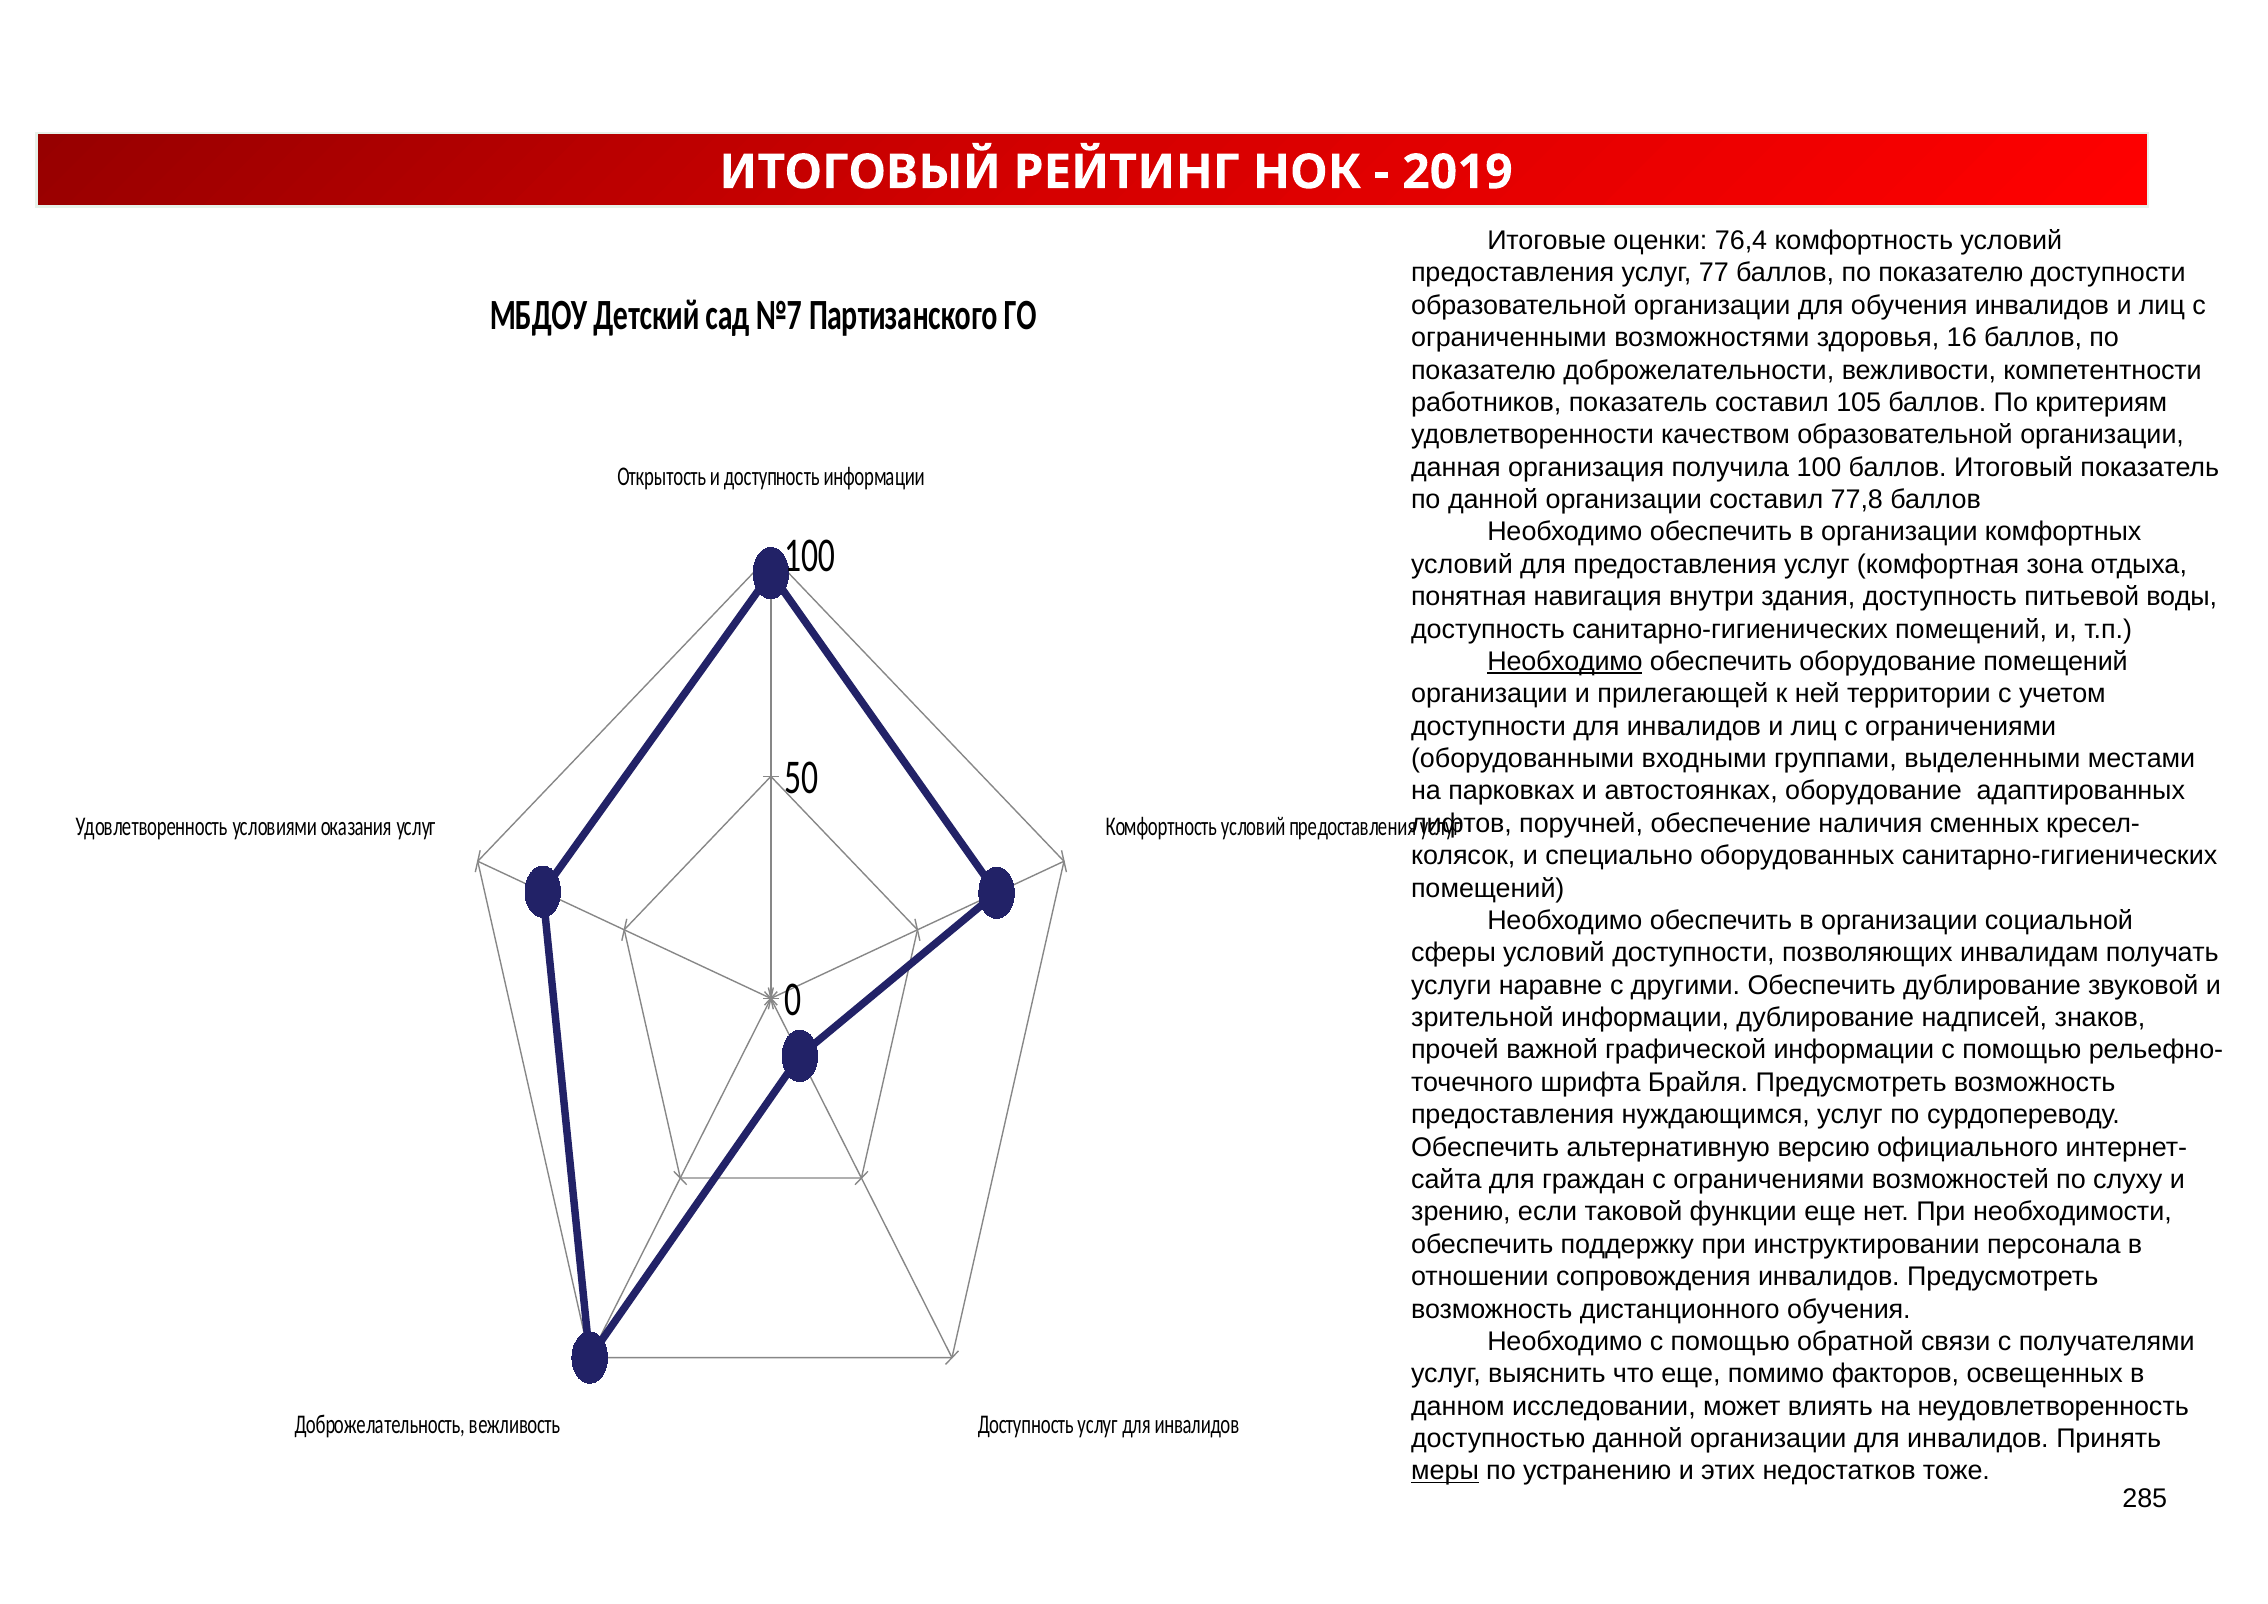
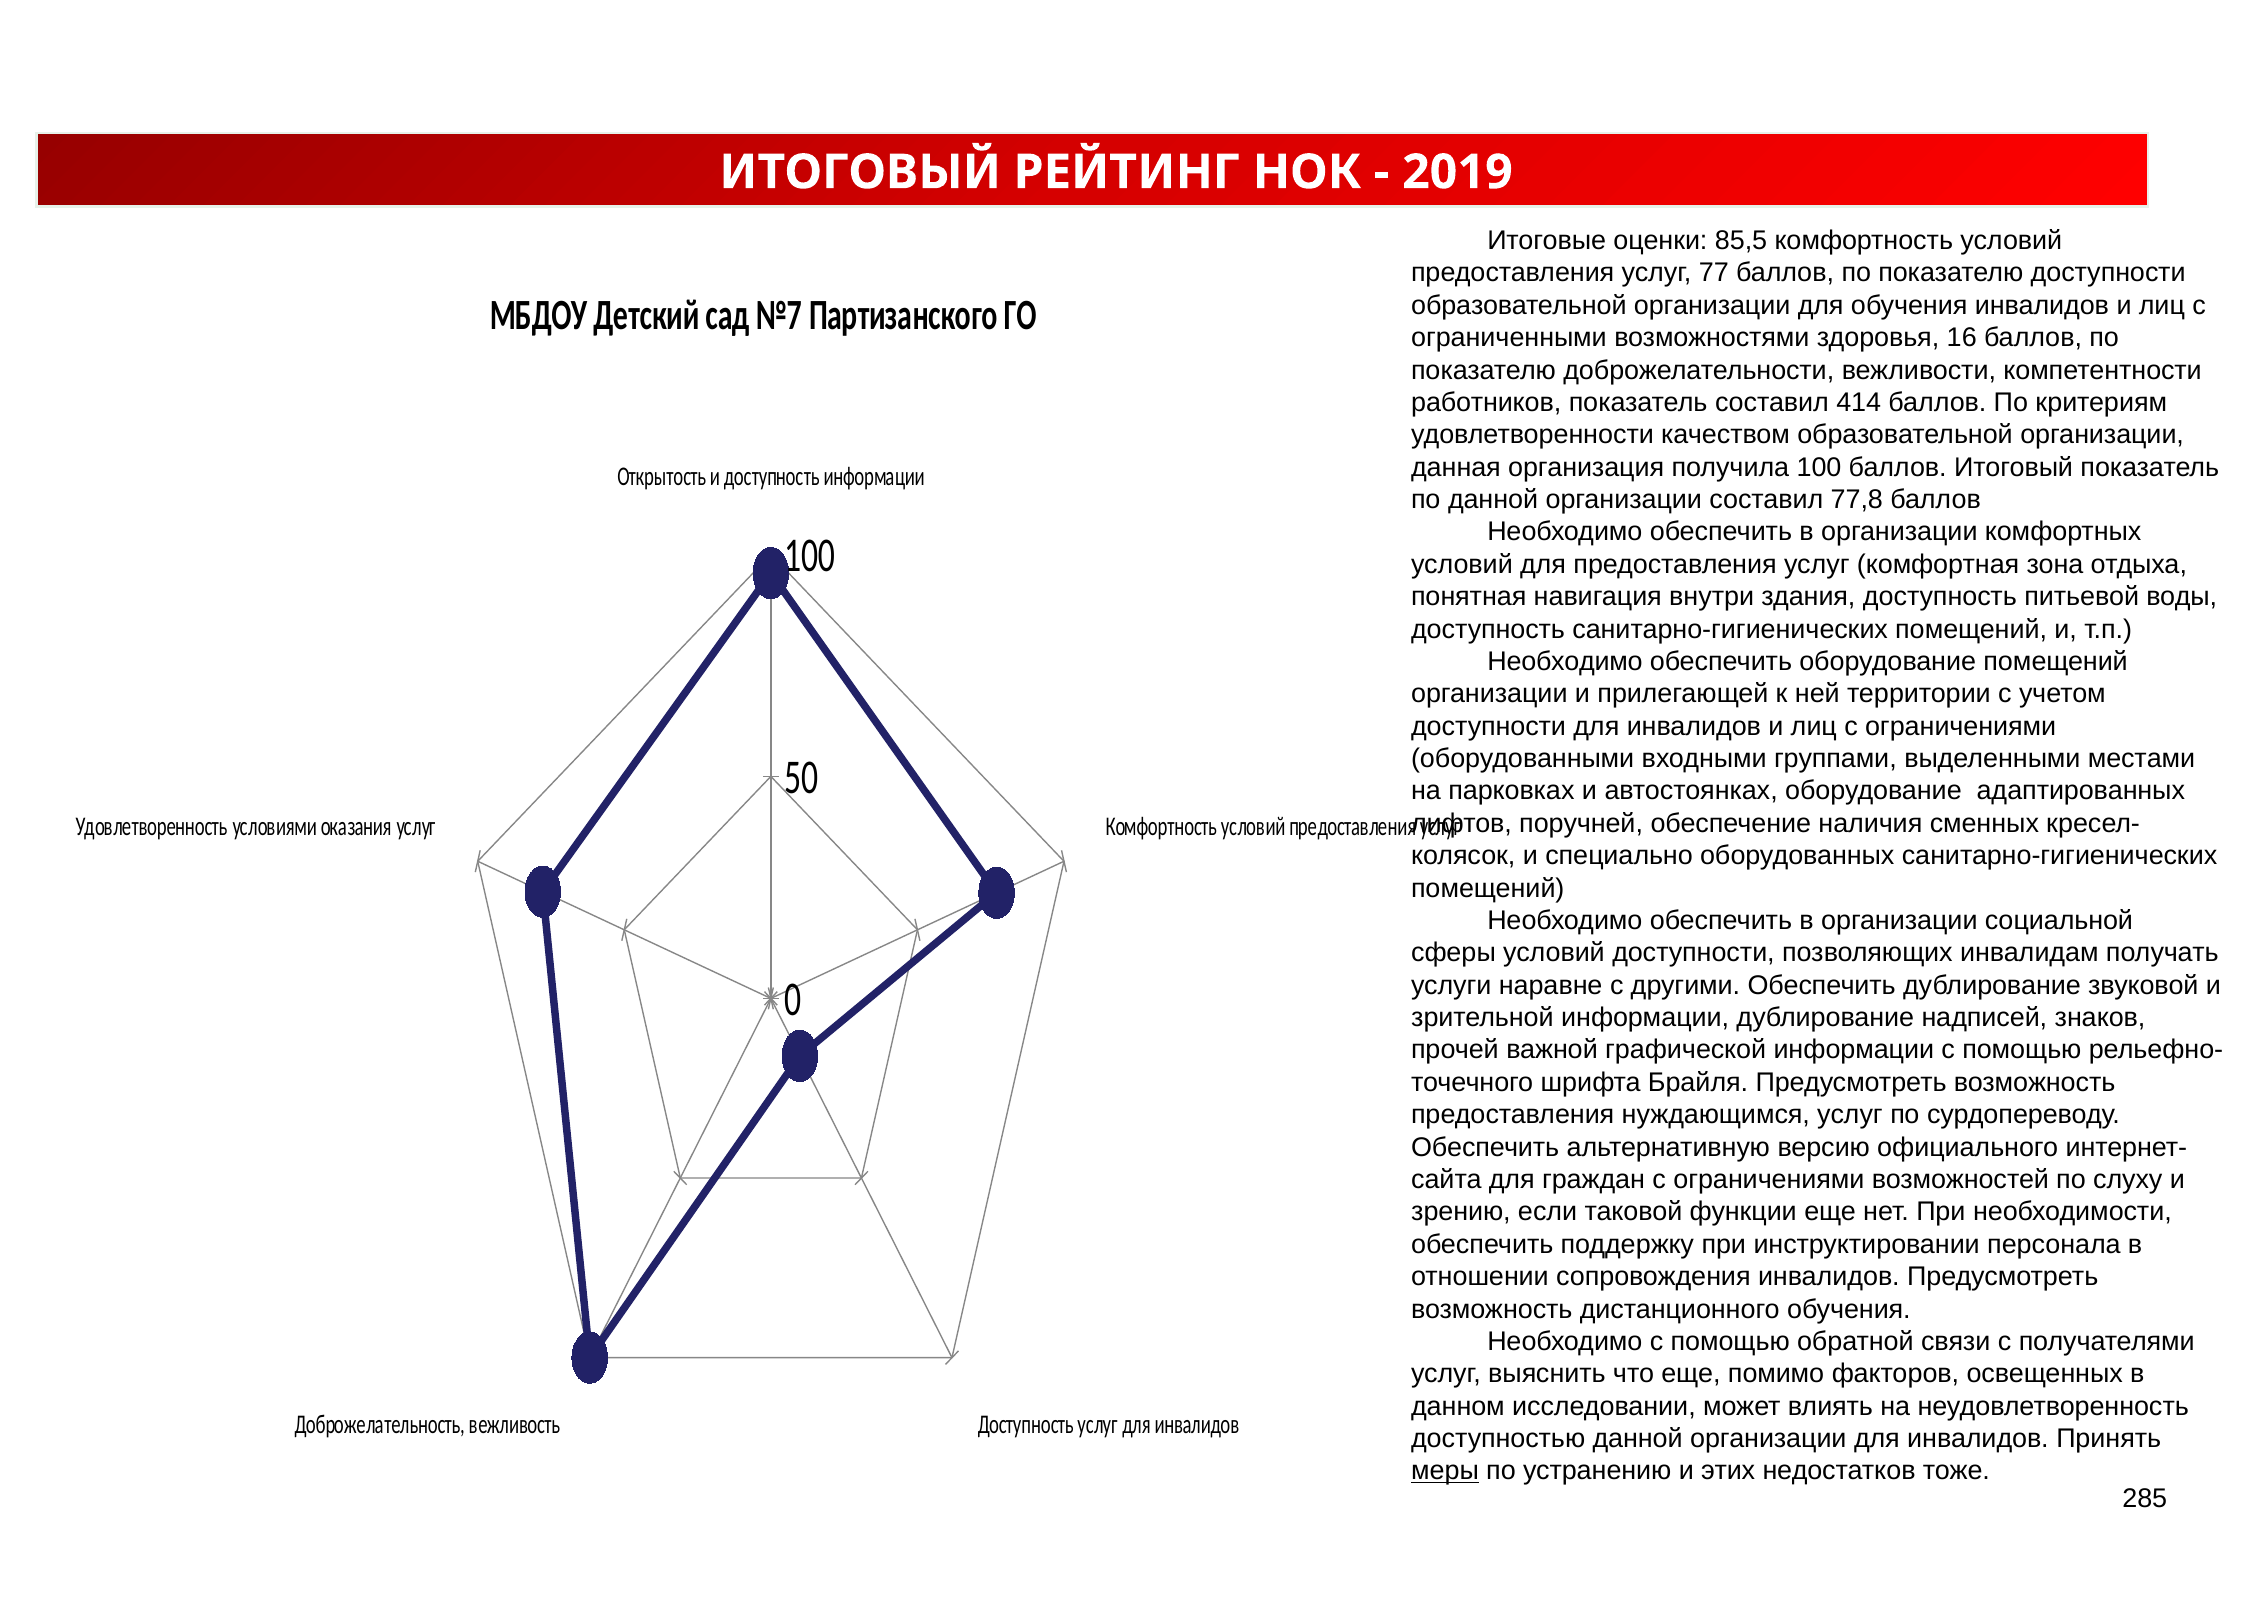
76,4: 76,4 -> 85,5
105: 105 -> 414
Необходимо at (1565, 661) underline: present -> none
